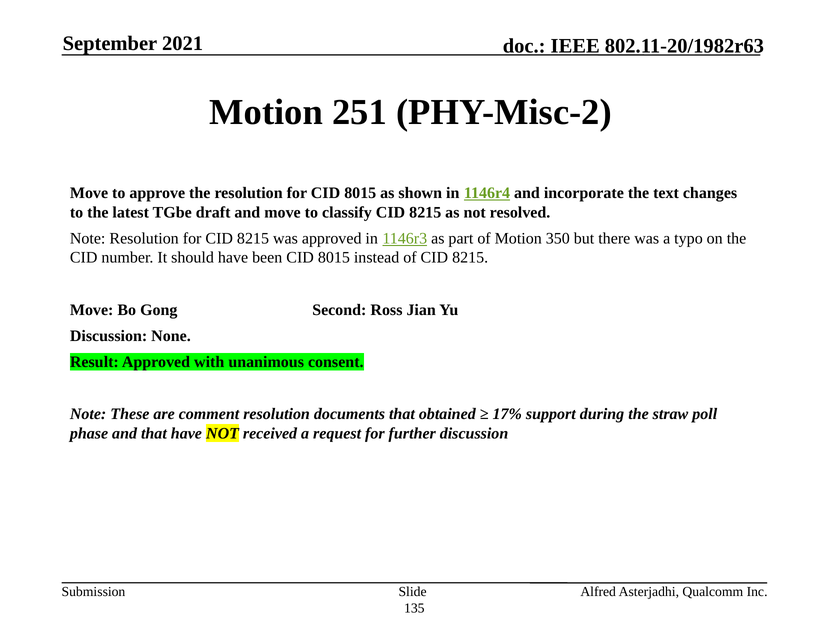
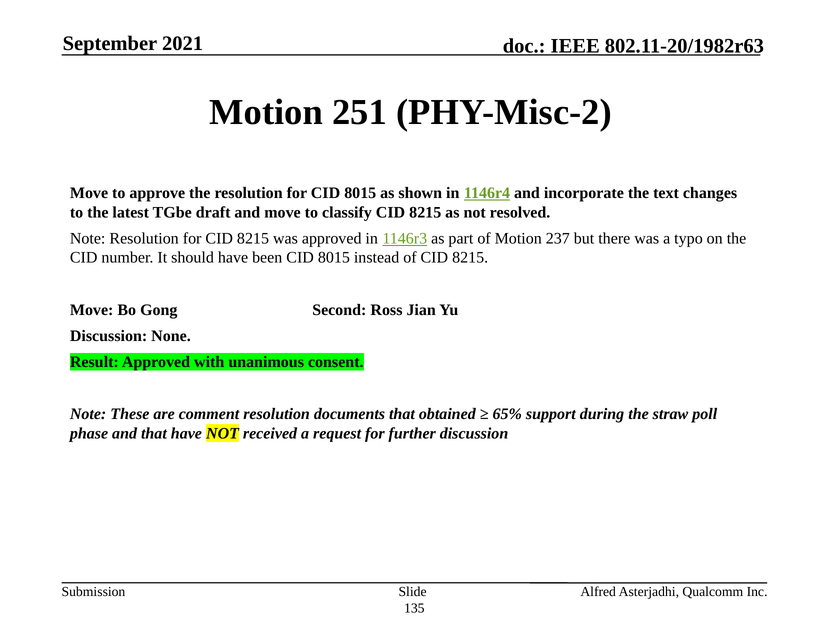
350: 350 -> 237
17%: 17% -> 65%
